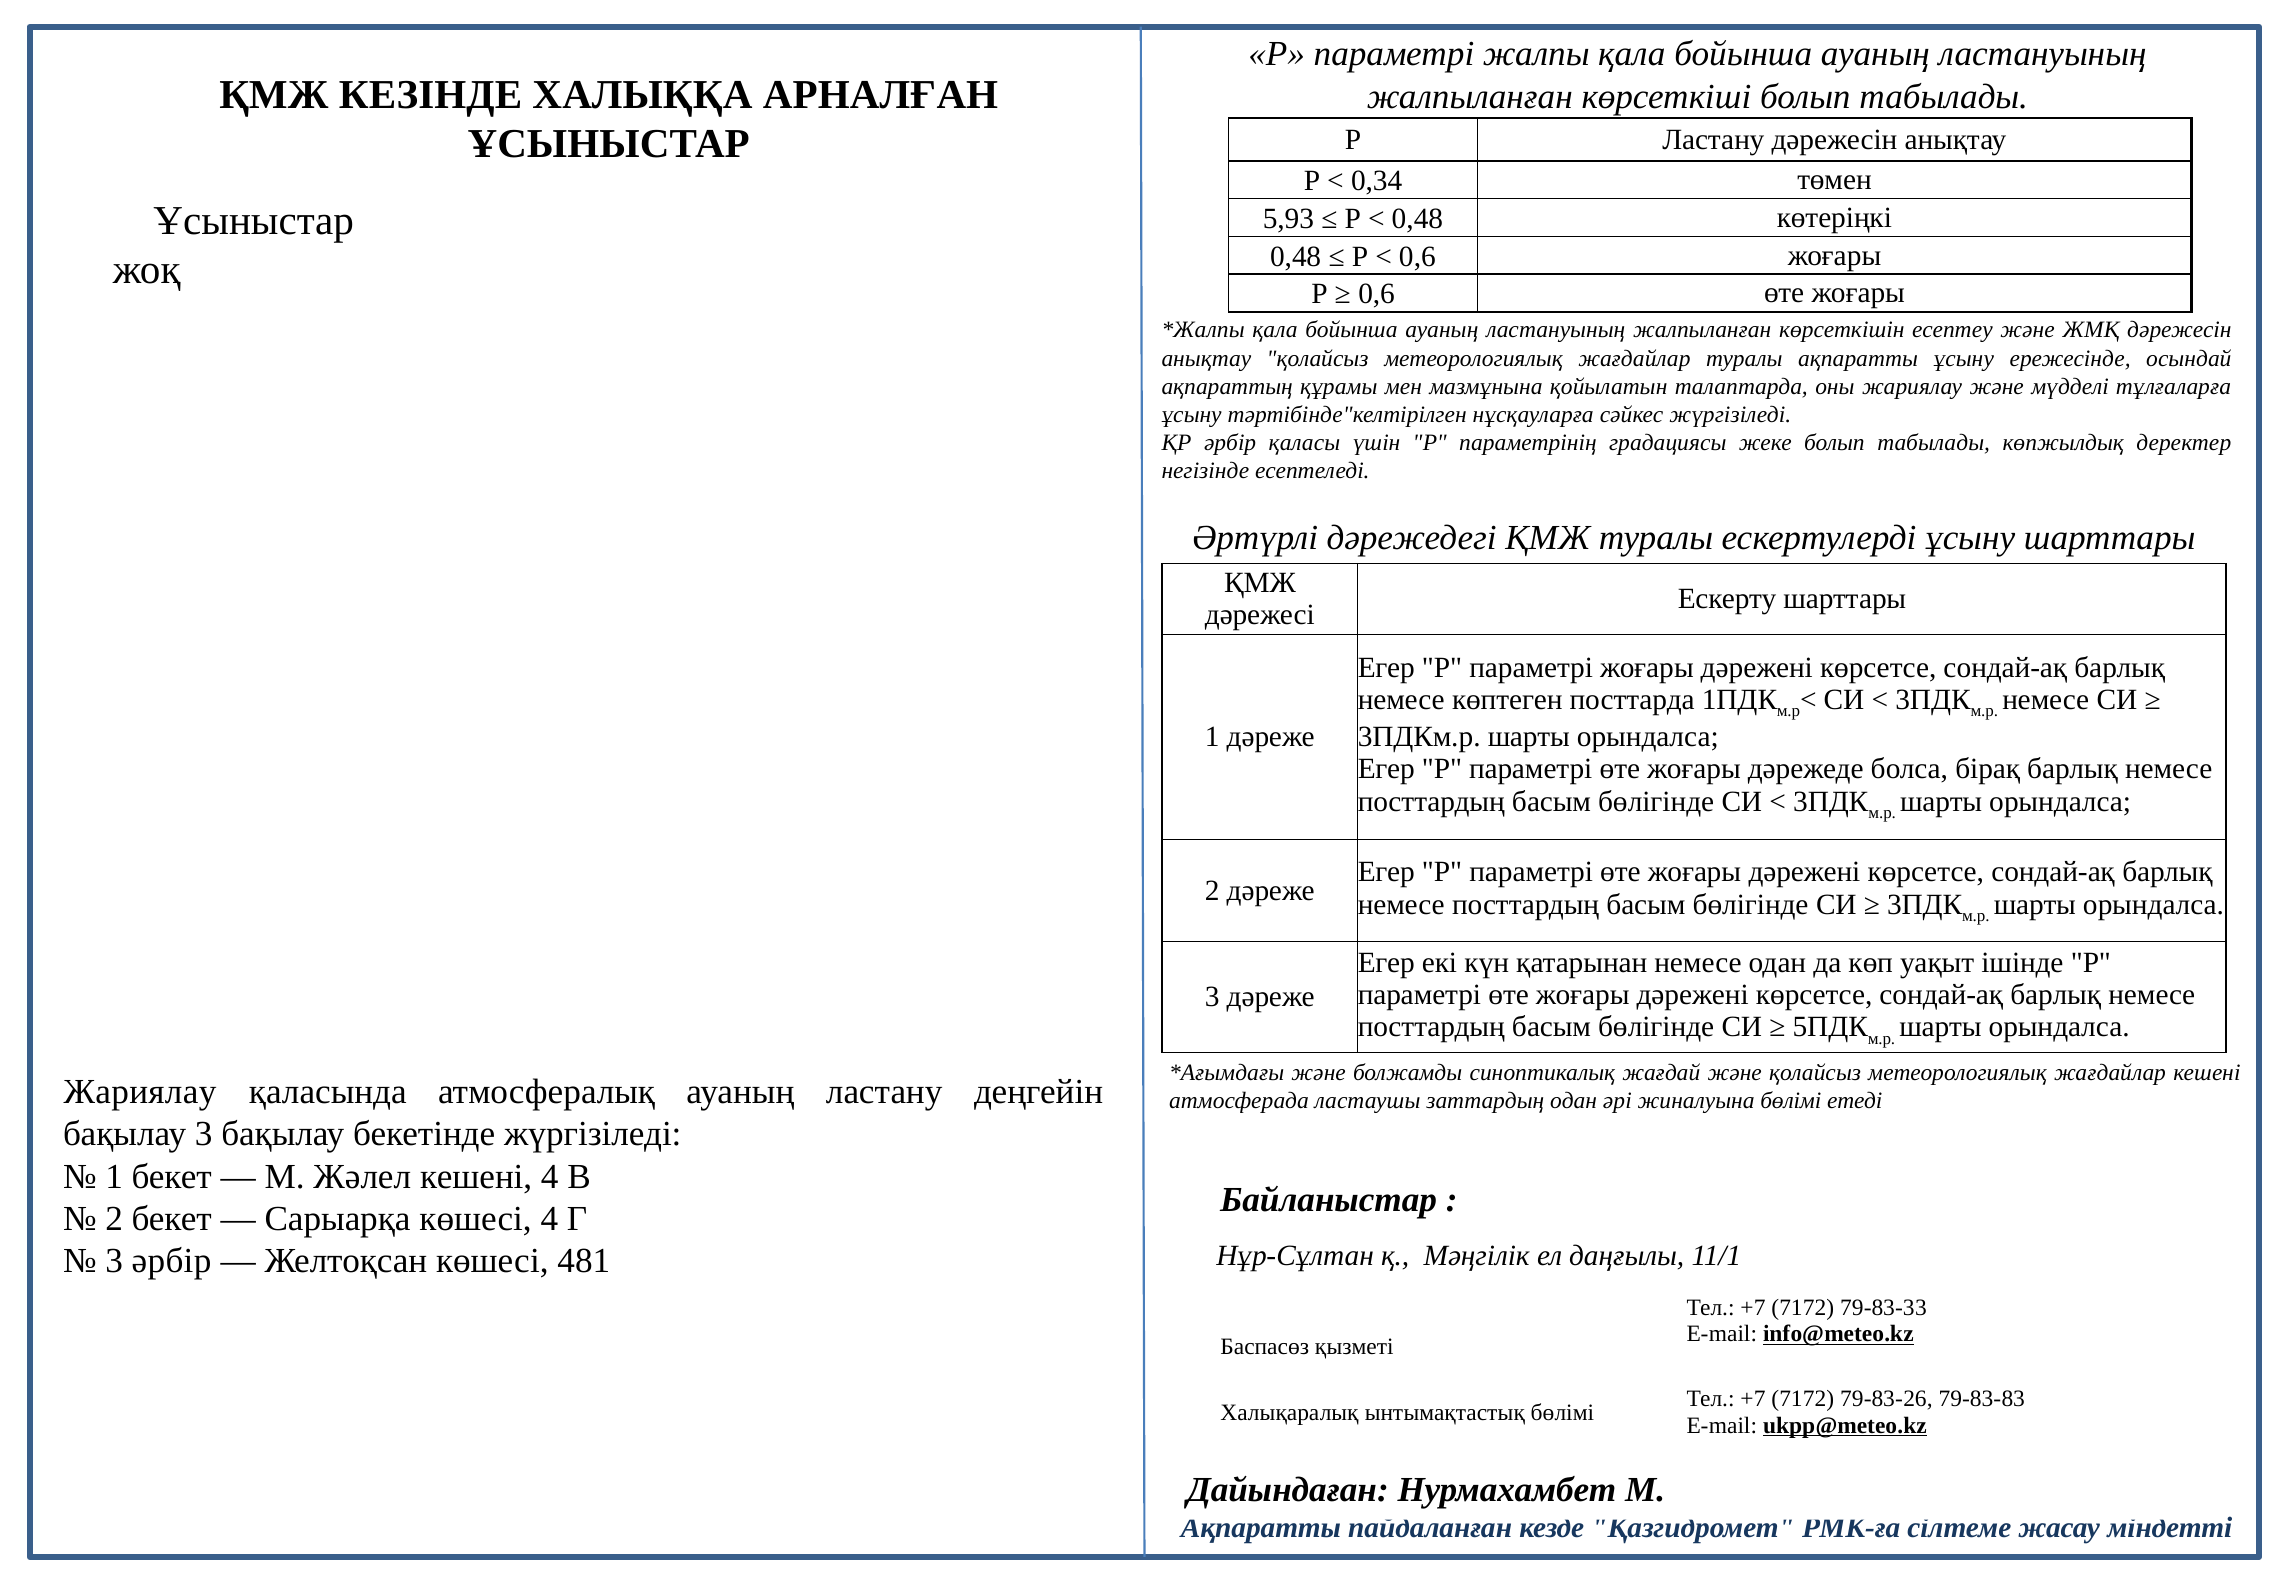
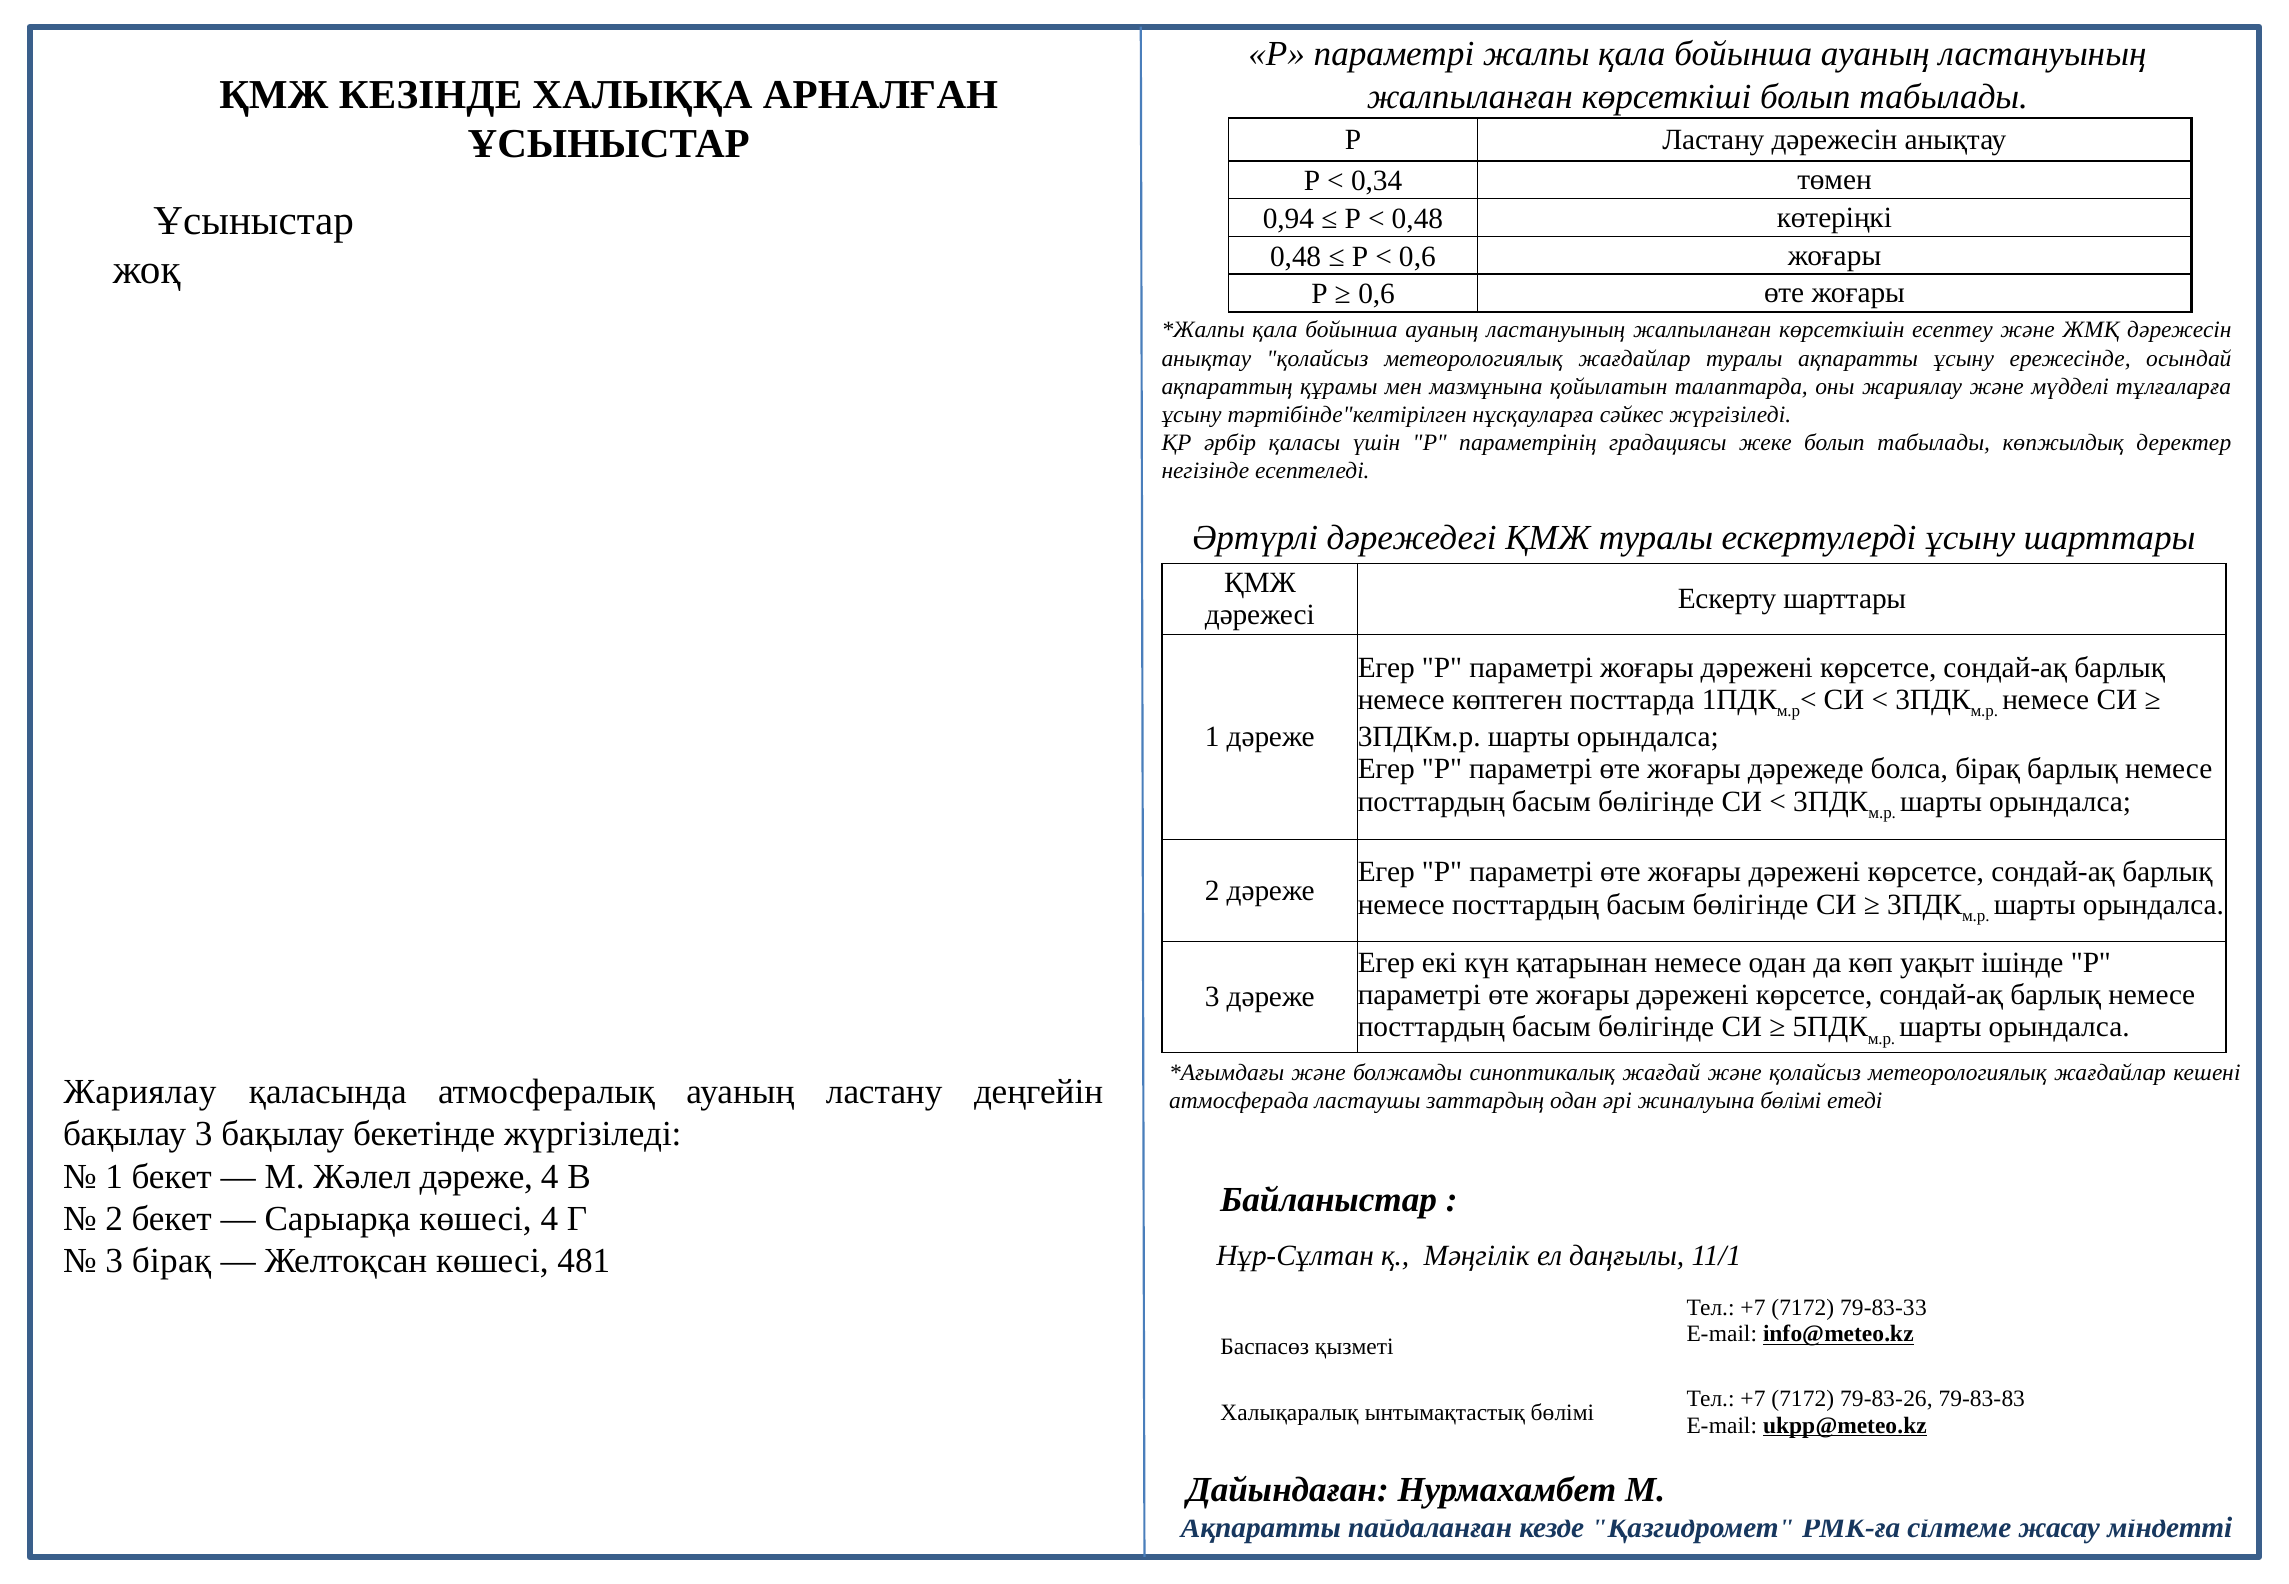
5,93: 5,93 -> 0,94
Жәлел кешені: кешені -> дәреже
3 әрбір: әрбір -> бірақ
